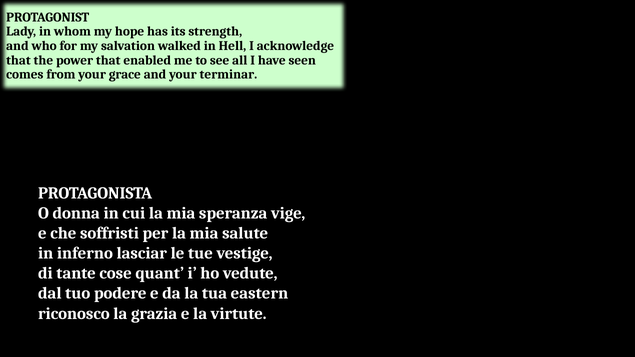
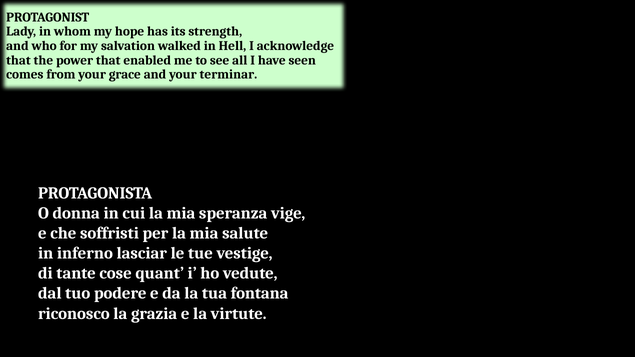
eastern: eastern -> fontana
